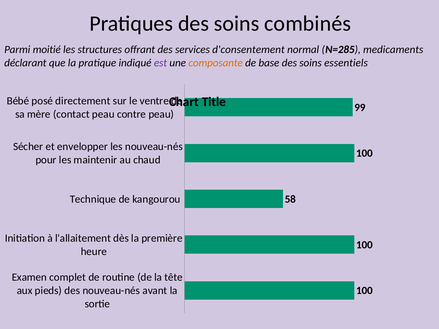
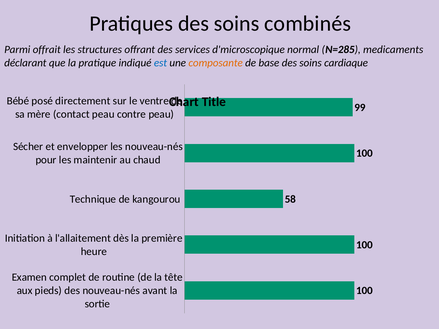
moitié: moitié -> offrait
d'consentement: d'consentement -> d'microscopique
est colour: purple -> blue
essentiels: essentiels -> cardiaque
